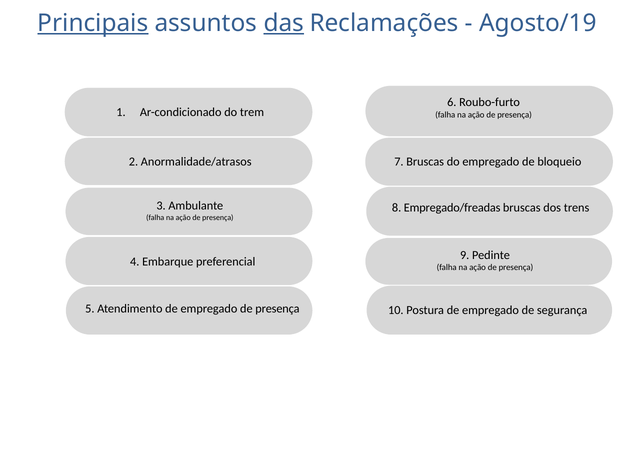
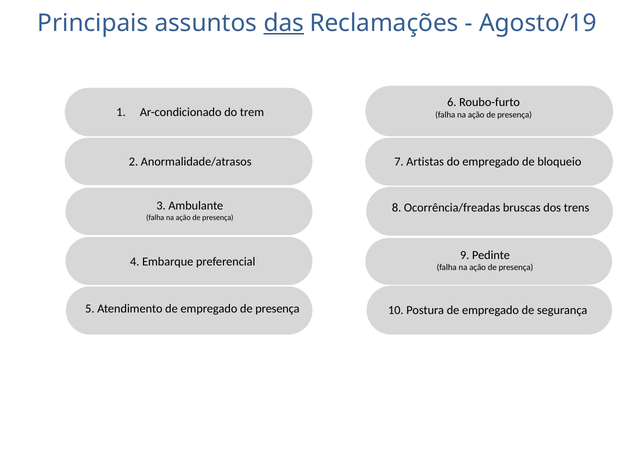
Principais underline: present -> none
7 Bruscas: Bruscas -> Artistas
Empregado/freadas: Empregado/freadas -> Ocorrência/freadas
